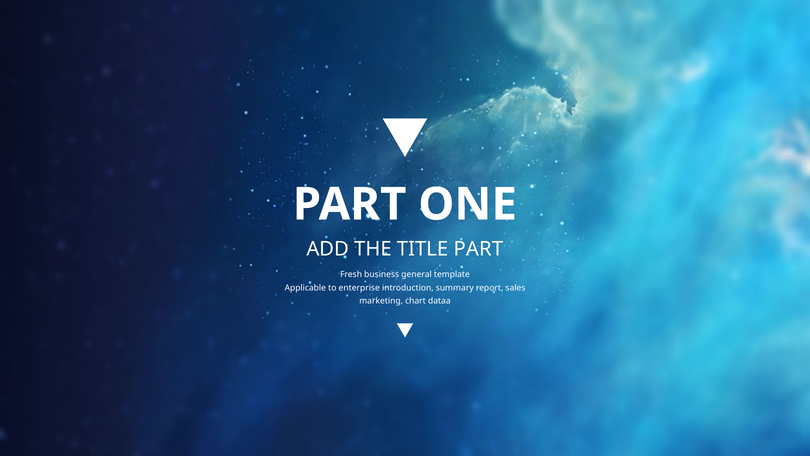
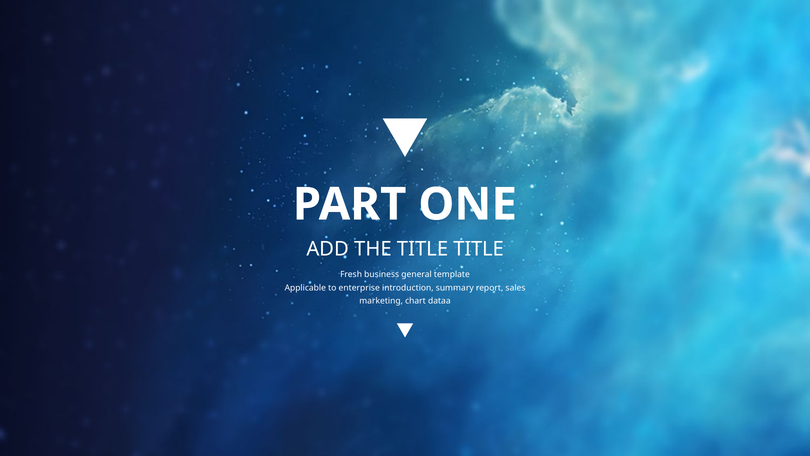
TITLE PART: PART -> TITLE
